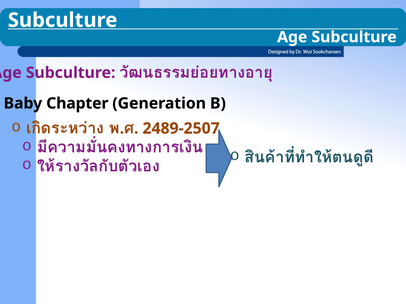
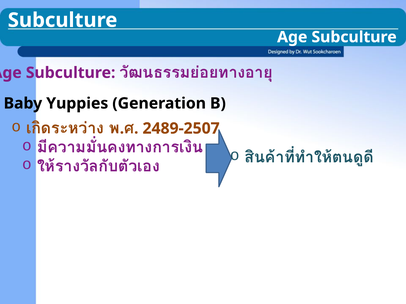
Chapter: Chapter -> Yuppies
